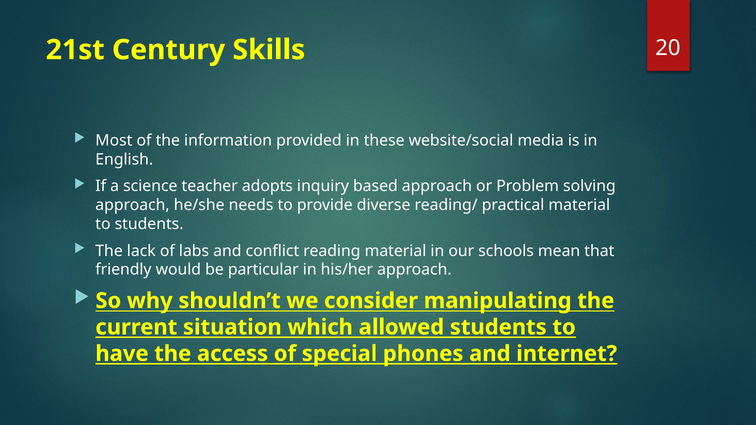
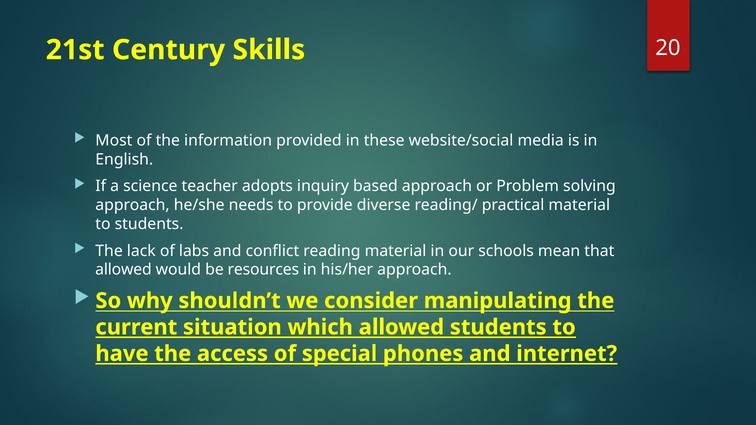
friendly at (123, 270): friendly -> allowed
particular: particular -> resources
